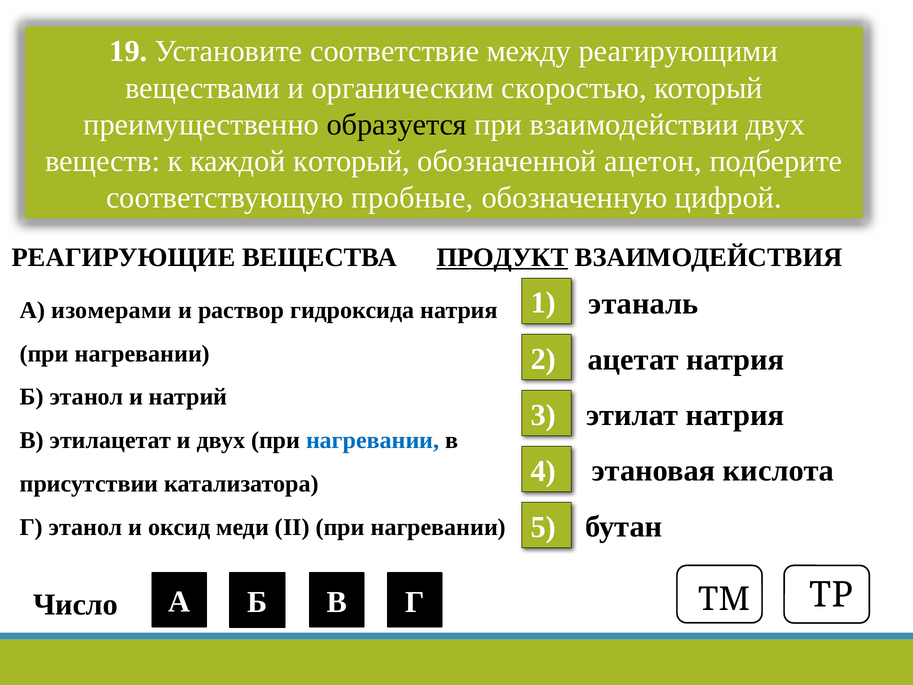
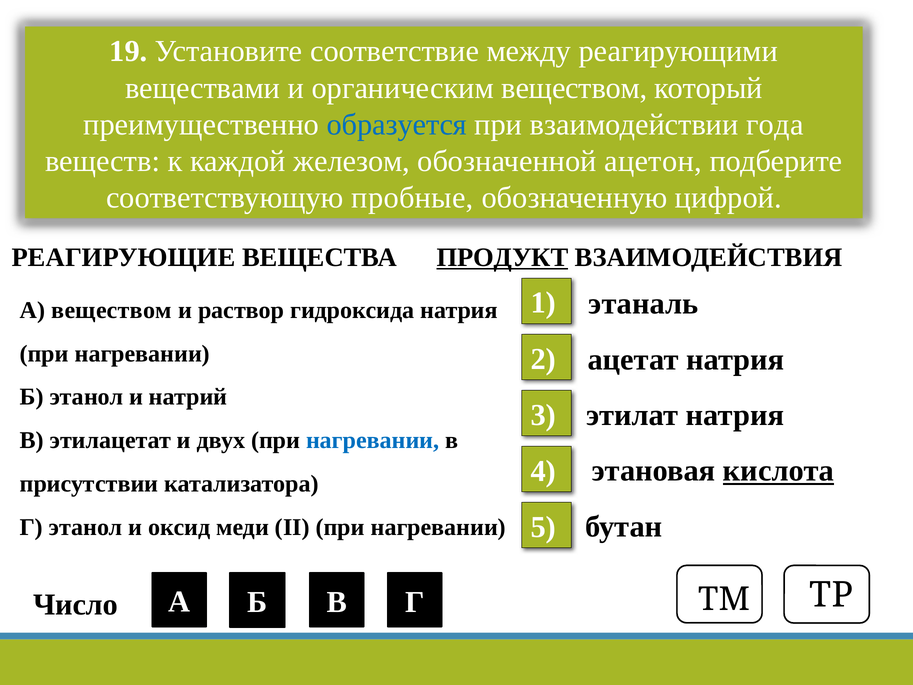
органическим скоростью: скоростью -> веществом
образуется colour: black -> blue
взаимодействии двух: двух -> года
каждой который: который -> железом
А изомерами: изомерами -> веществом
кислота underline: none -> present
